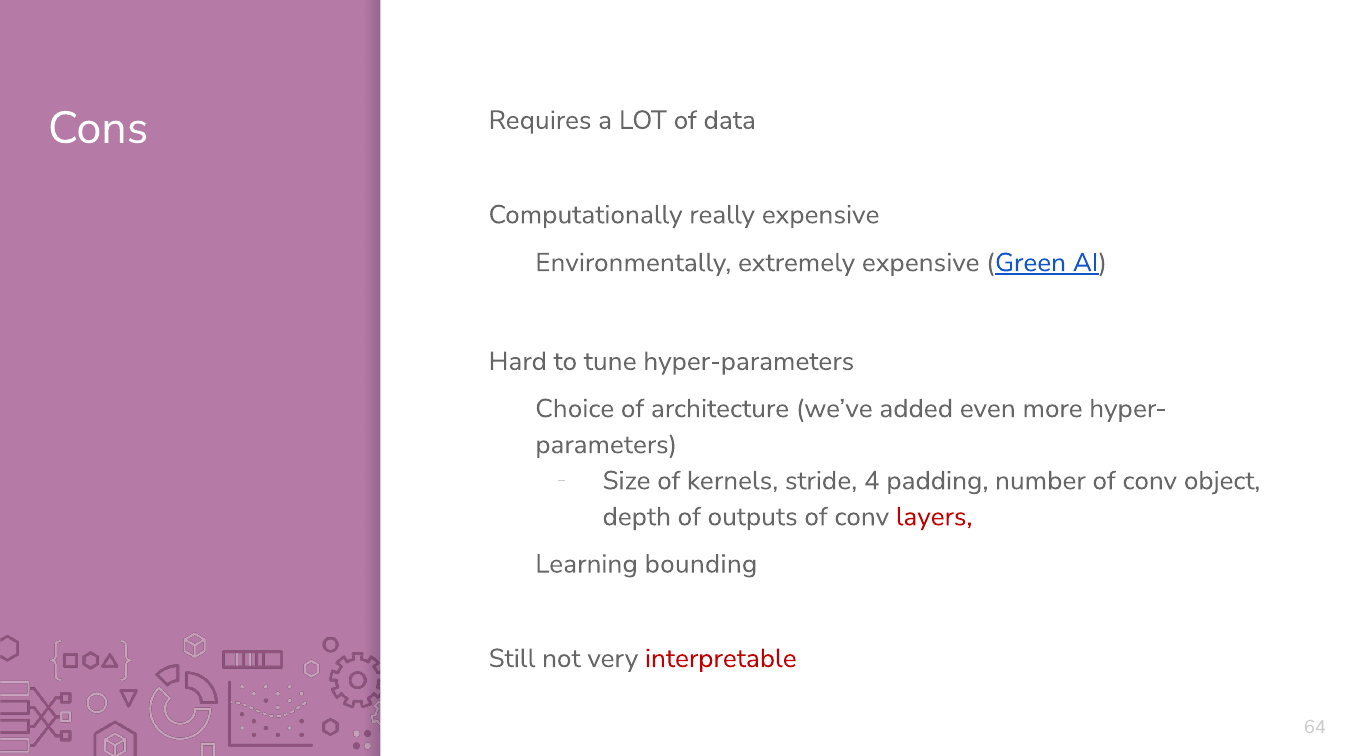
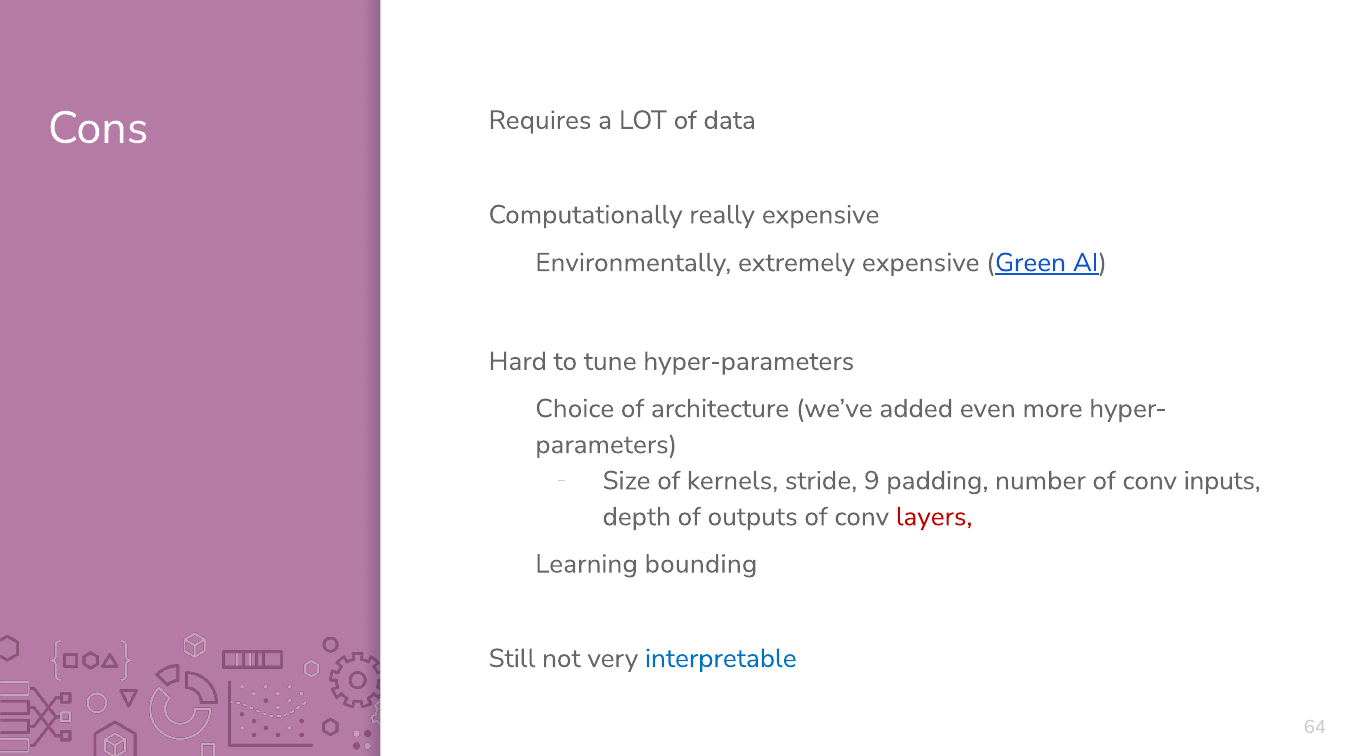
4: 4 -> 9
object: object -> inputs
interpretable colour: red -> blue
